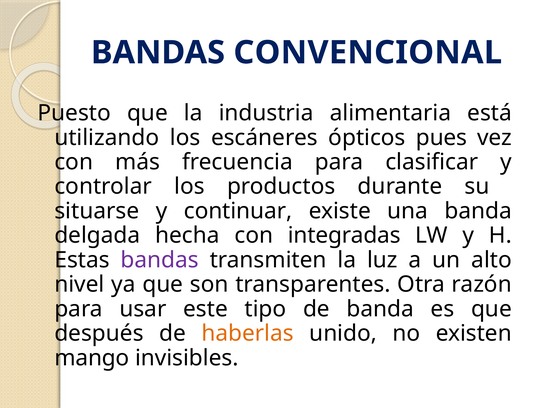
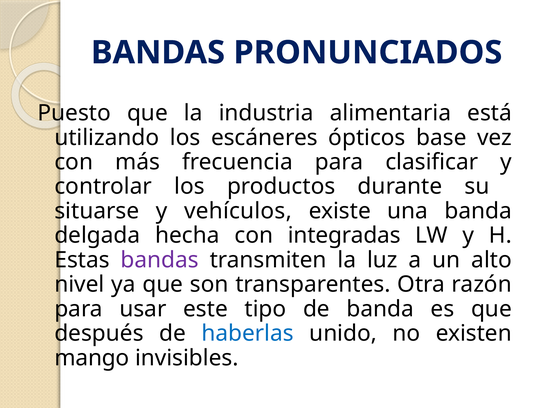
CONVENCIONAL: CONVENCIONAL -> PRONUNCIADOS
pues: pues -> base
continuar: continuar -> vehículos
haberlas colour: orange -> blue
